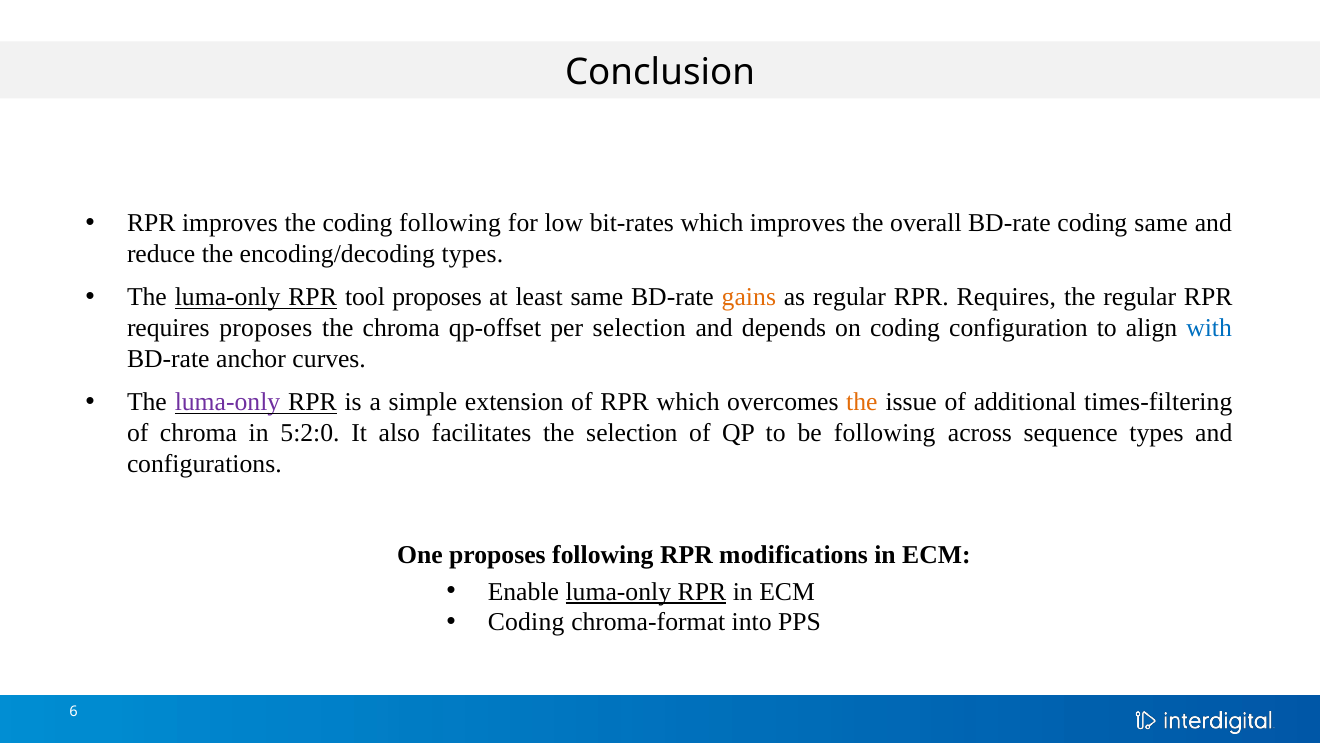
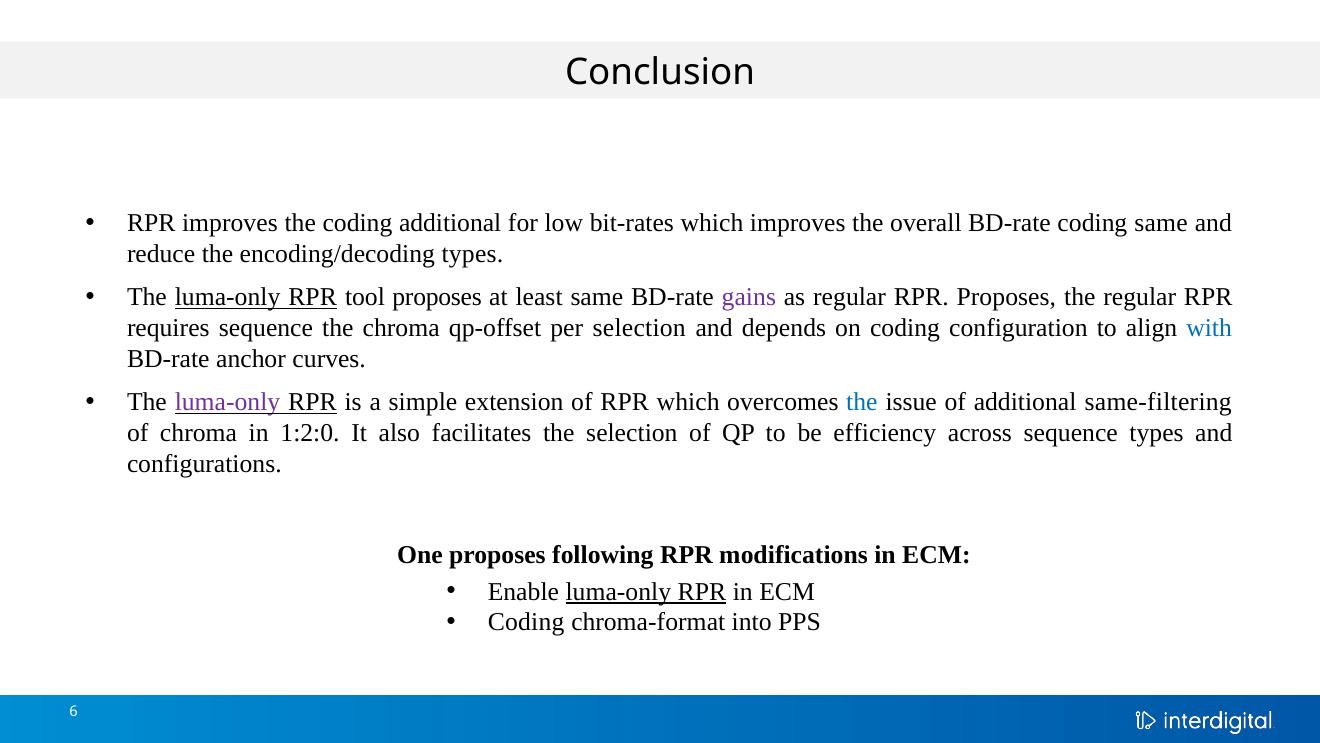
coding following: following -> additional
gains colour: orange -> purple
as regular RPR Requires: Requires -> Proposes
requires proposes: proposes -> sequence
the at (862, 402) colour: orange -> blue
times-filtering: times-filtering -> same-filtering
5:2:0: 5:2:0 -> 1:2:0
be following: following -> efficiency
